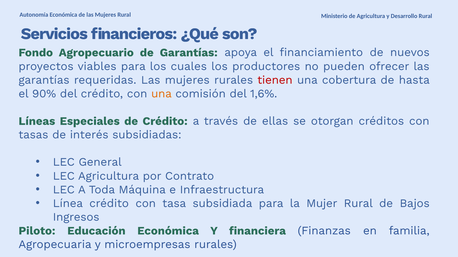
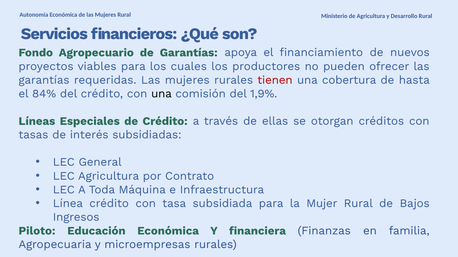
90%: 90% -> 84%
una at (162, 94) colour: orange -> black
1,6%: 1,6% -> 1,9%
